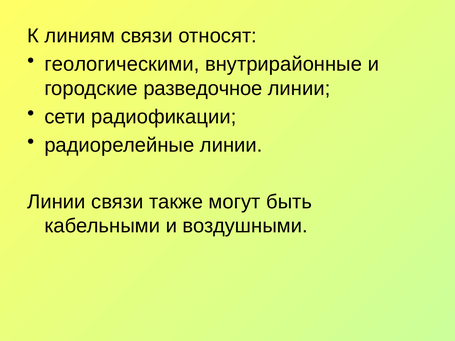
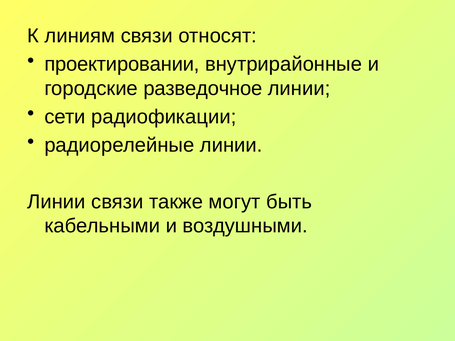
геологическими: геологическими -> проектировании
